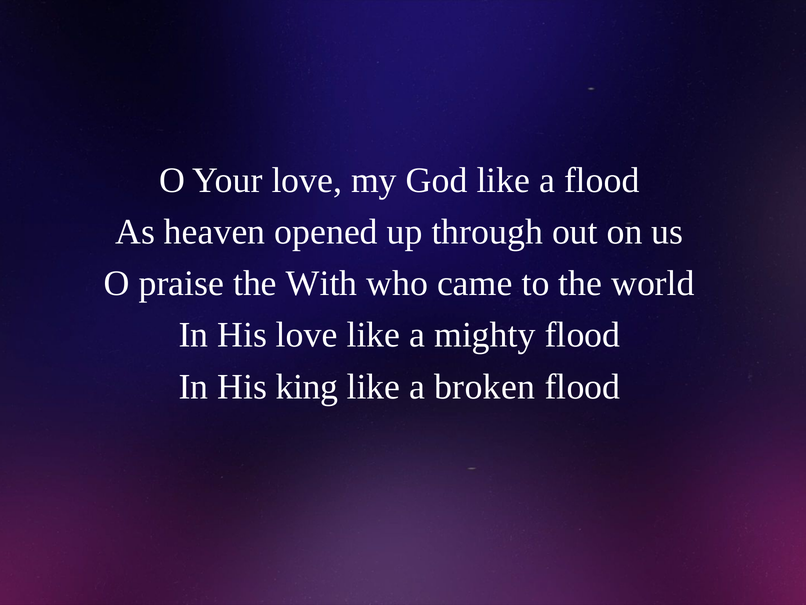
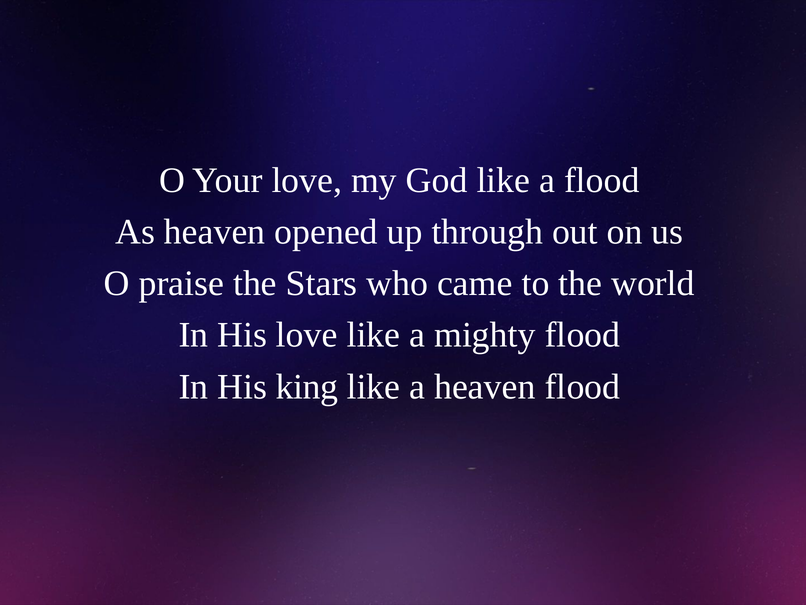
With: With -> Stars
a broken: broken -> heaven
